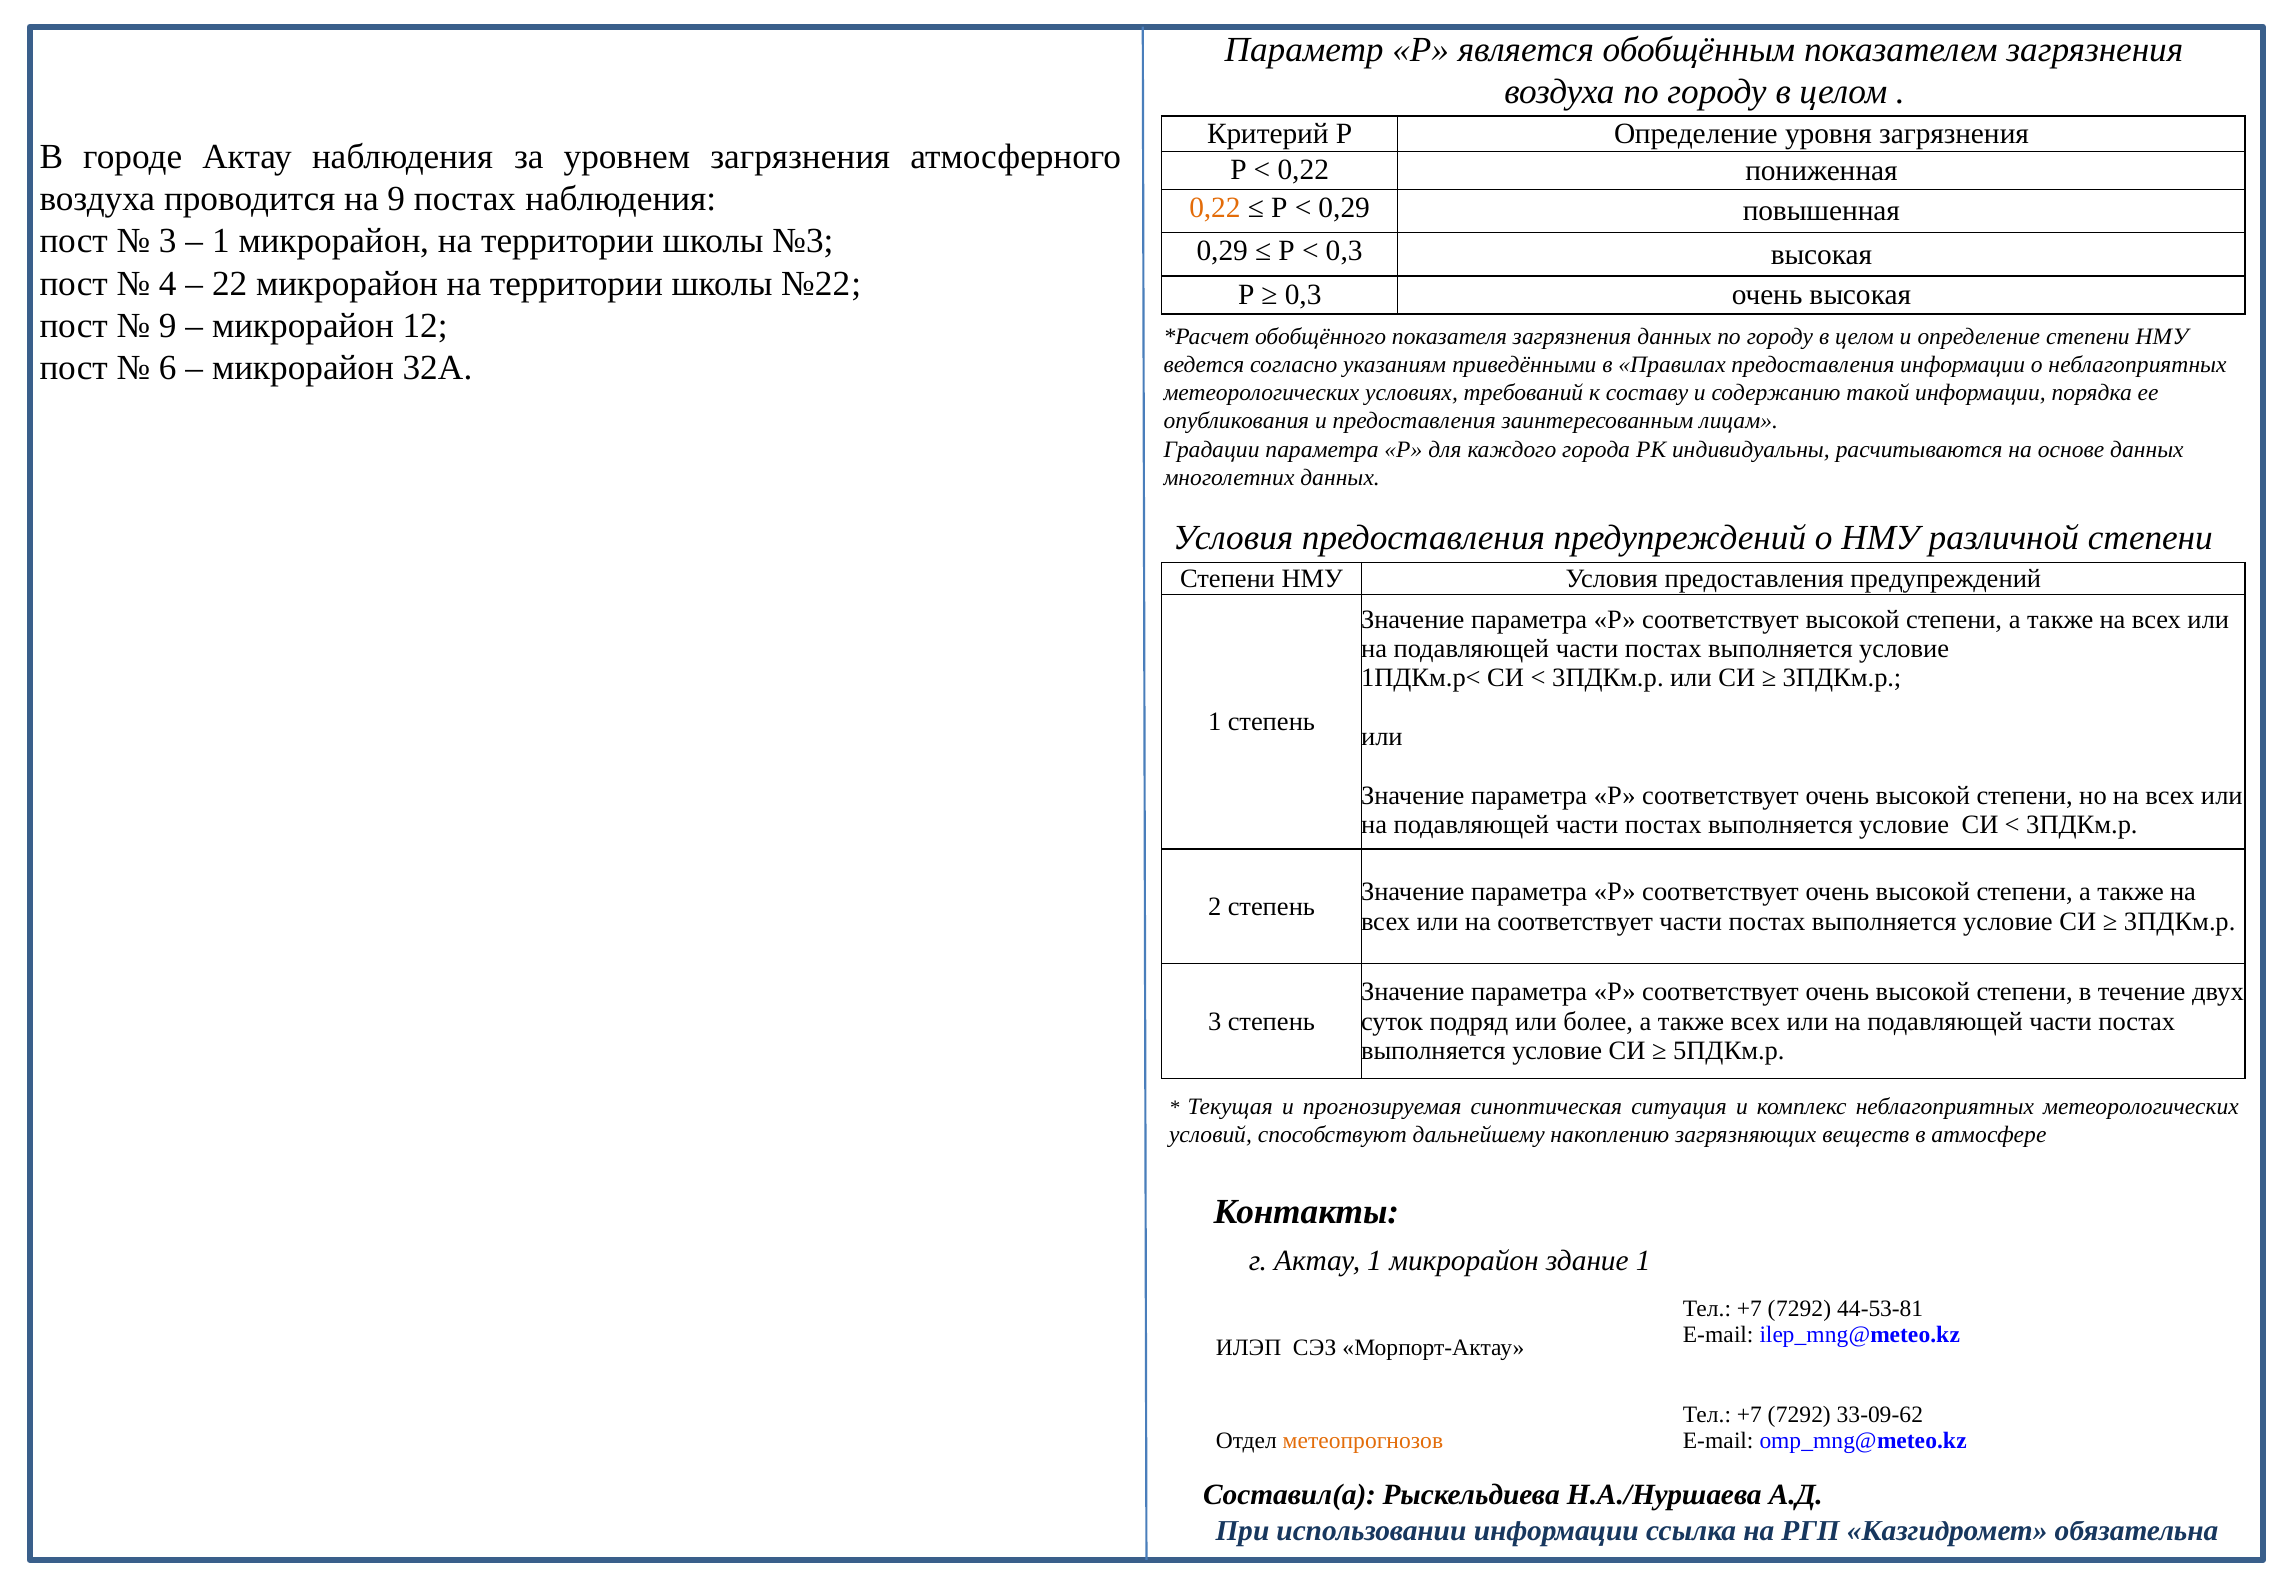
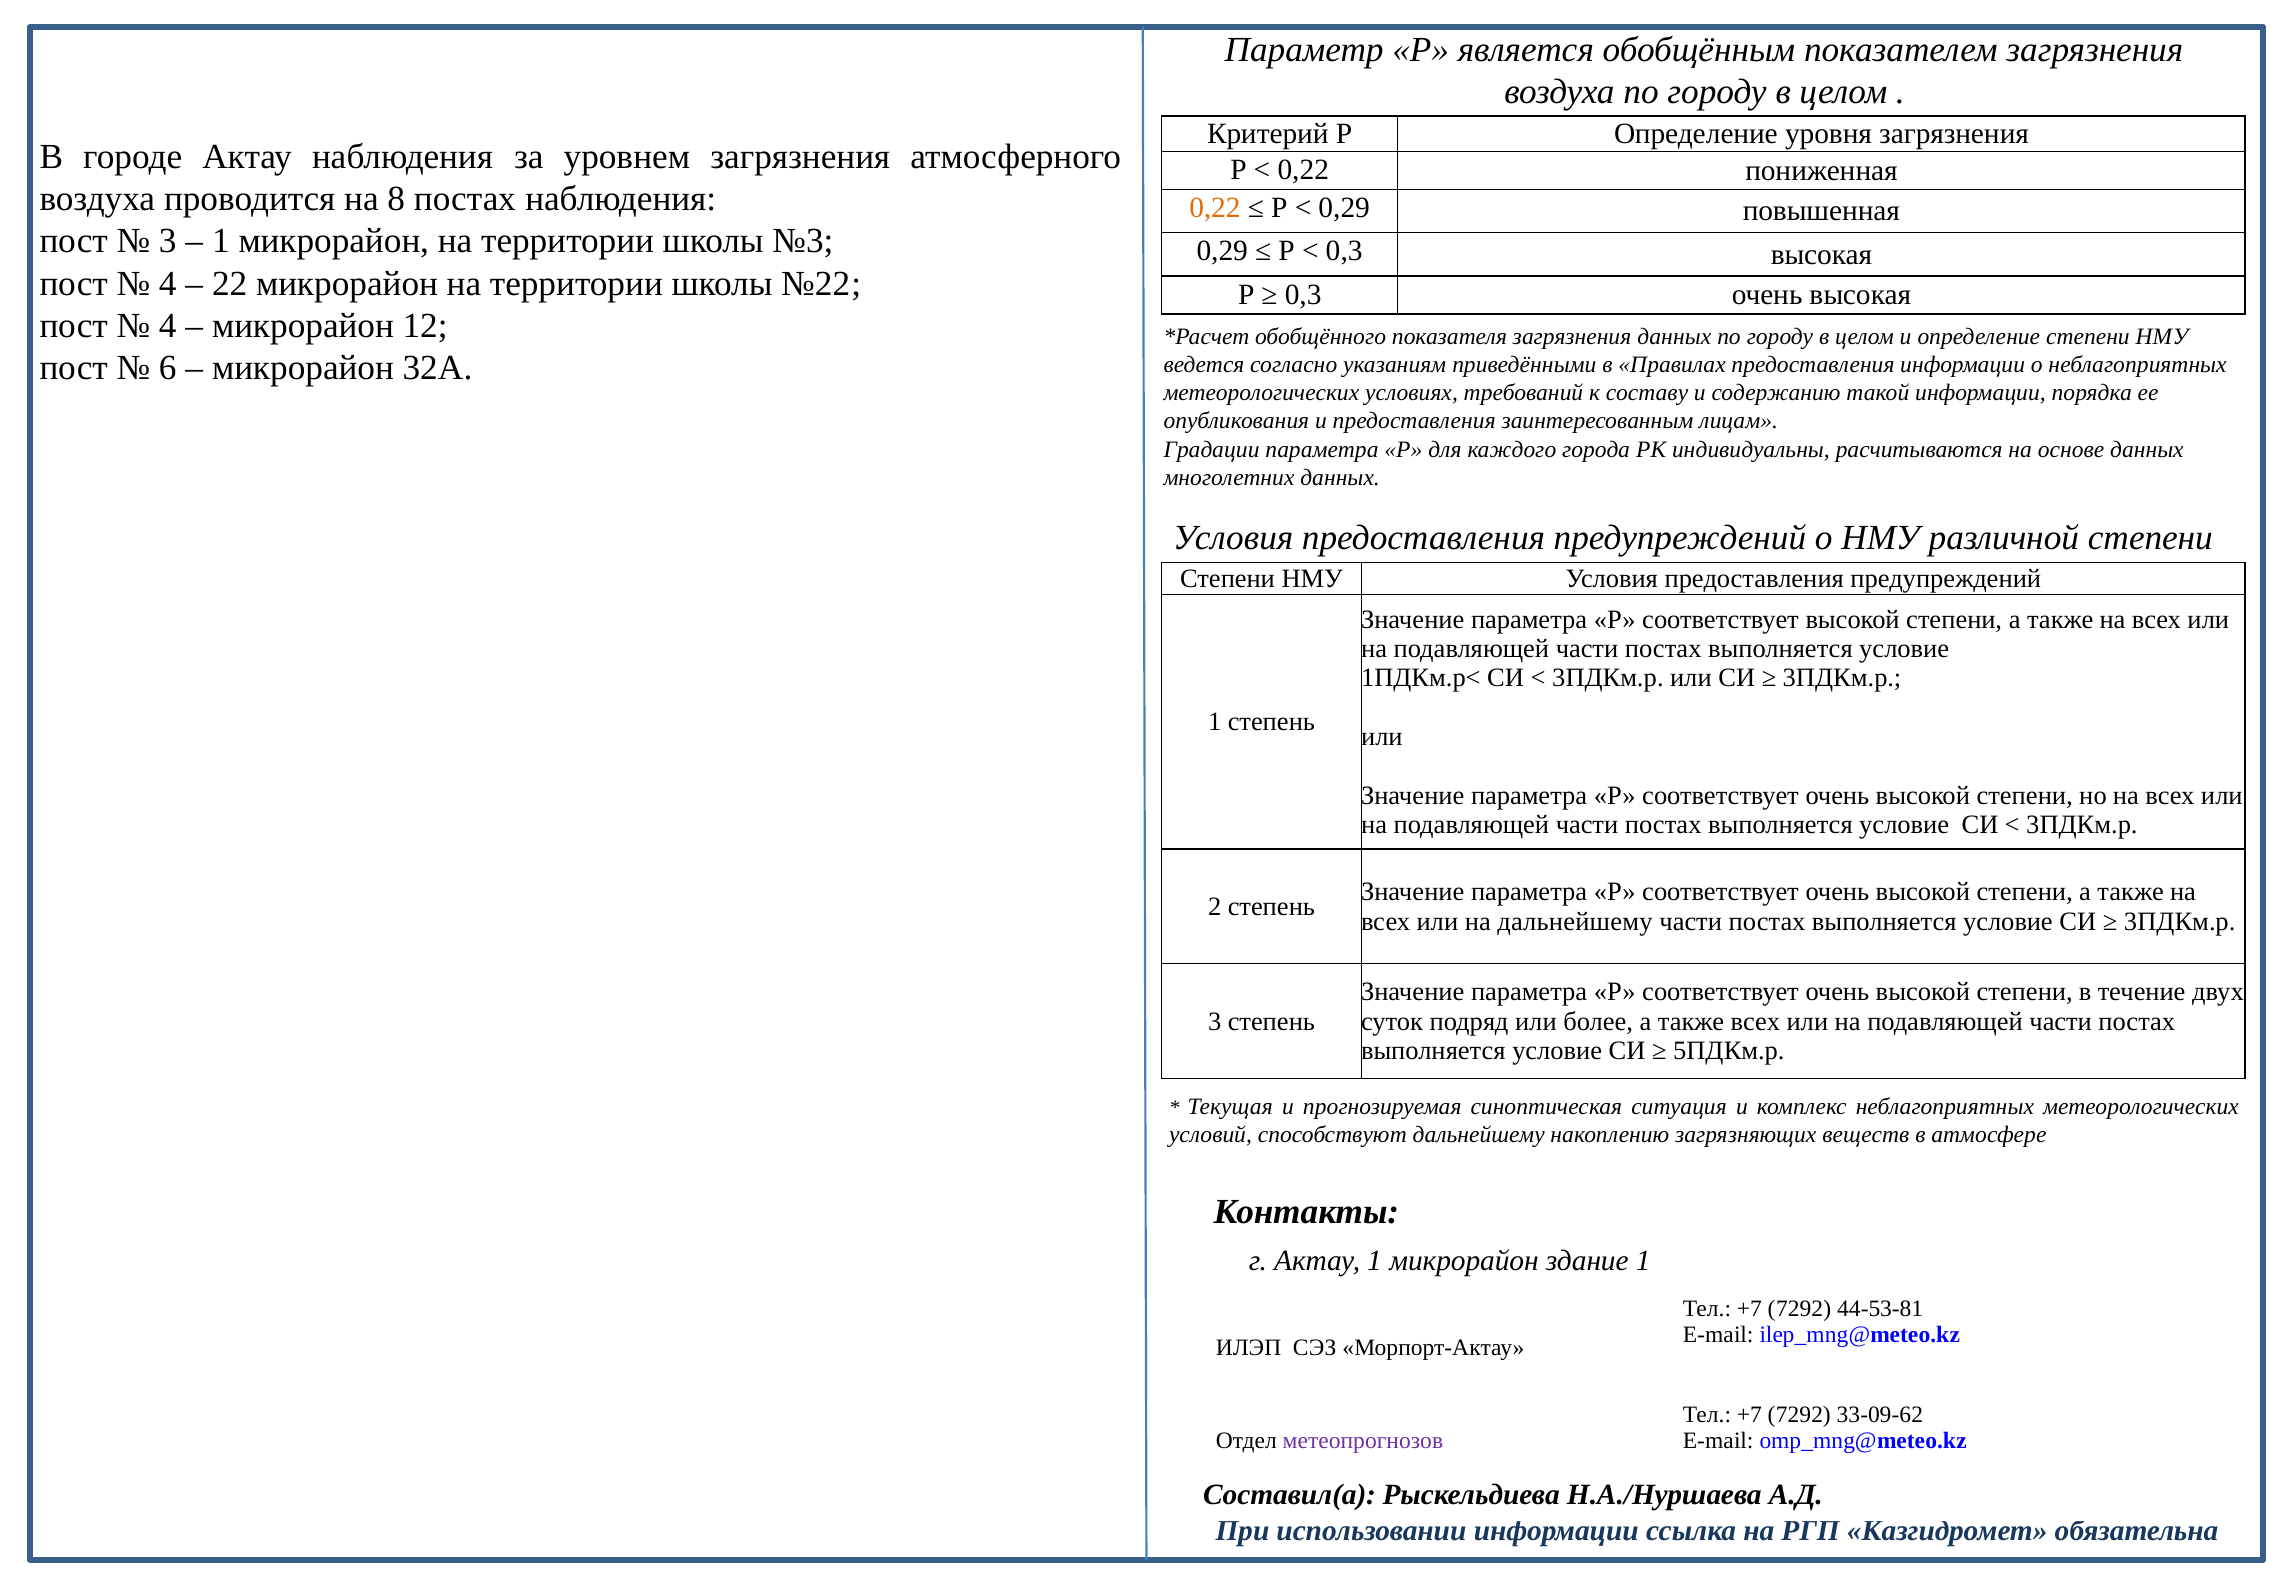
на 9: 9 -> 8
9 at (168, 326): 9 -> 4
на соответствует: соответствует -> дальнейшему
метеопрогнозов colour: orange -> purple
